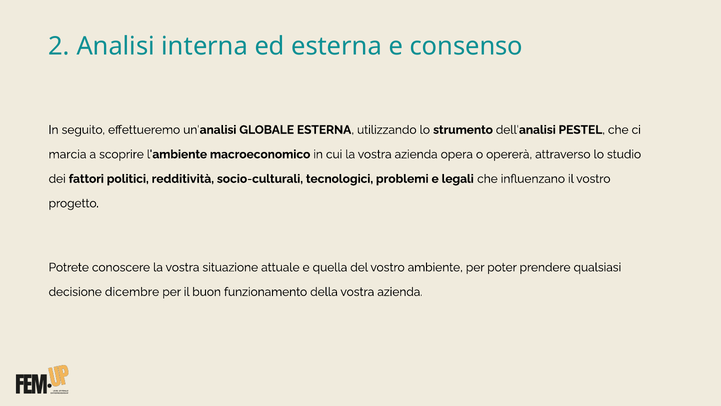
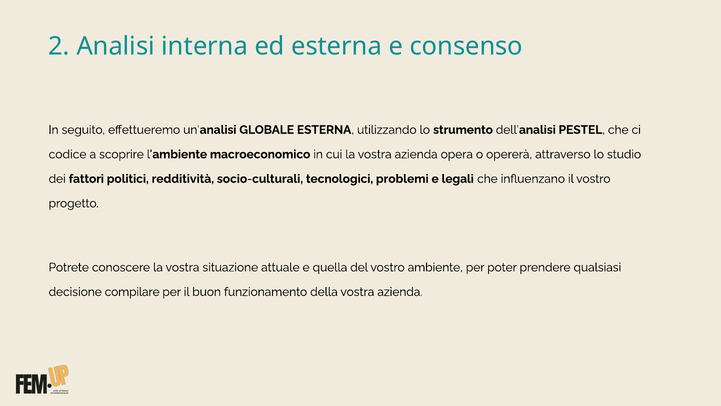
marcia: marcia -> codice
dicembre: dicembre -> compilare
